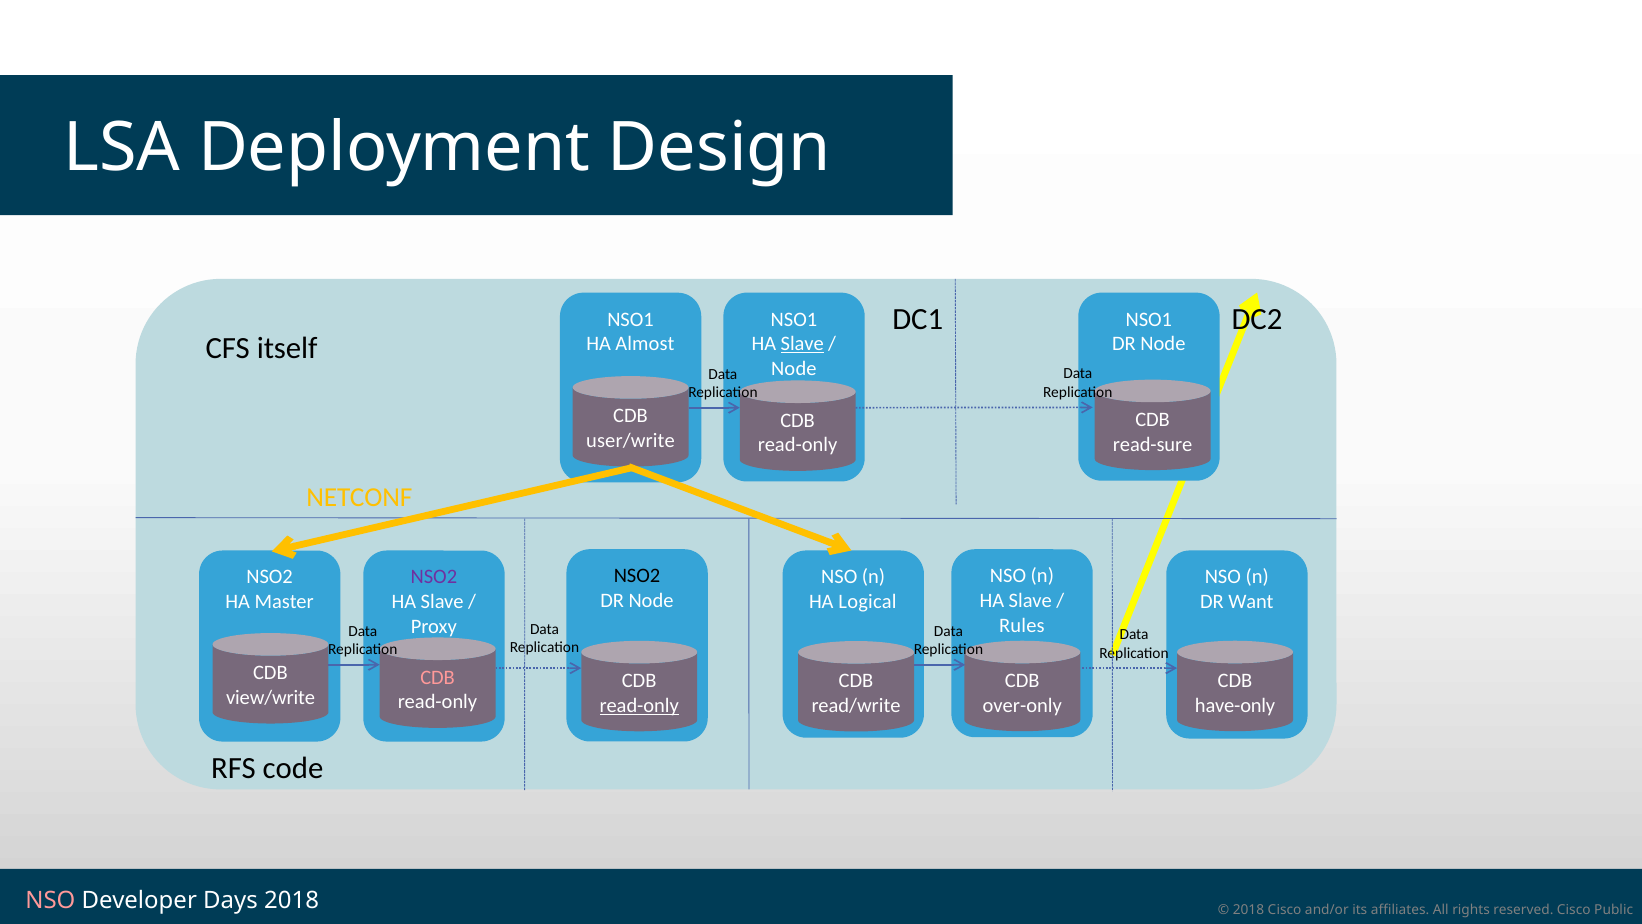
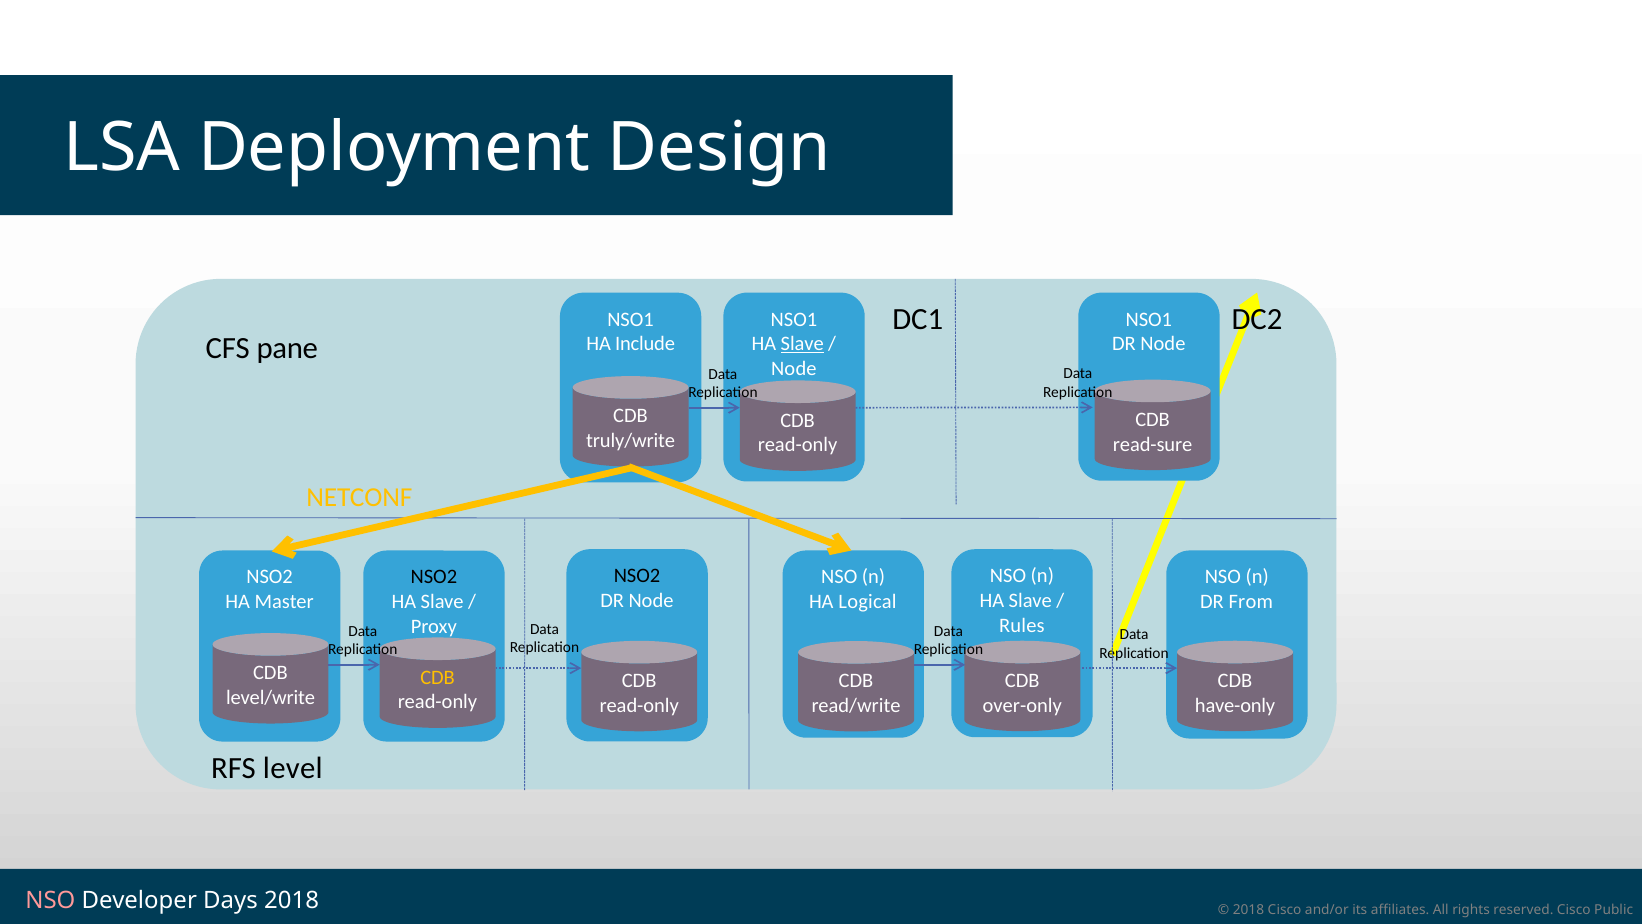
itself: itself -> pane
Almost: Almost -> Include
user/write: user/write -> truly/write
NSO2 at (434, 577) colour: purple -> black
Want: Want -> From
CDB at (438, 677) colour: pink -> yellow
view/write: view/write -> level/write
read-only at (639, 705) underline: present -> none
code: code -> level
